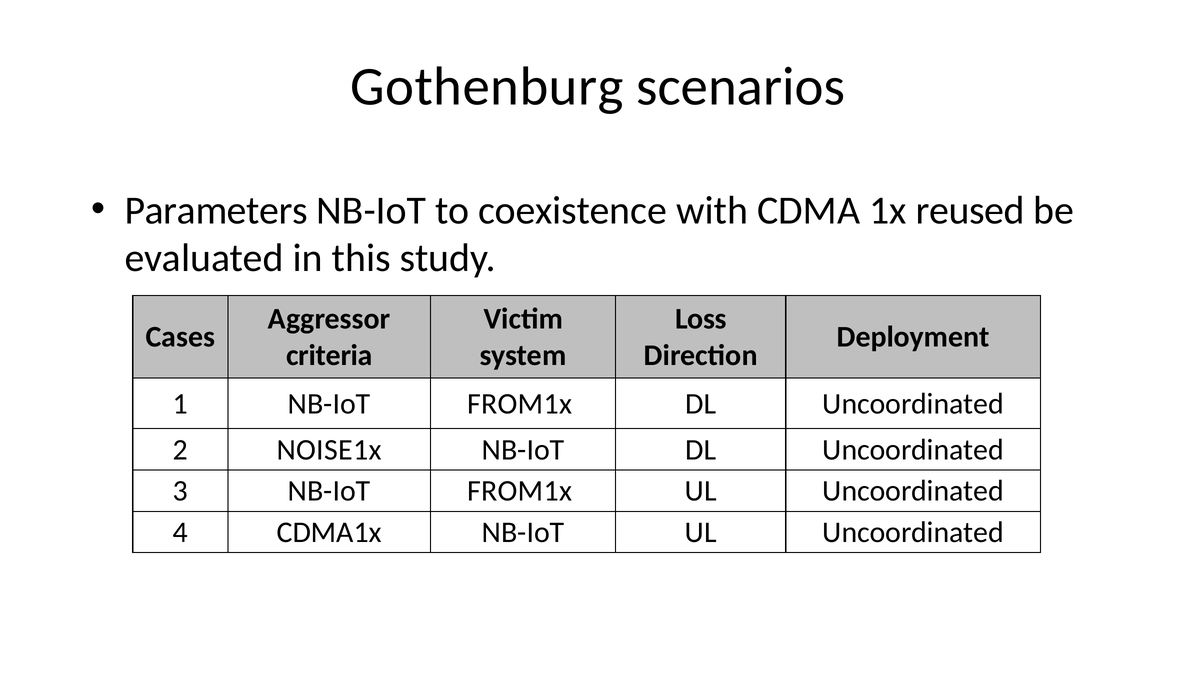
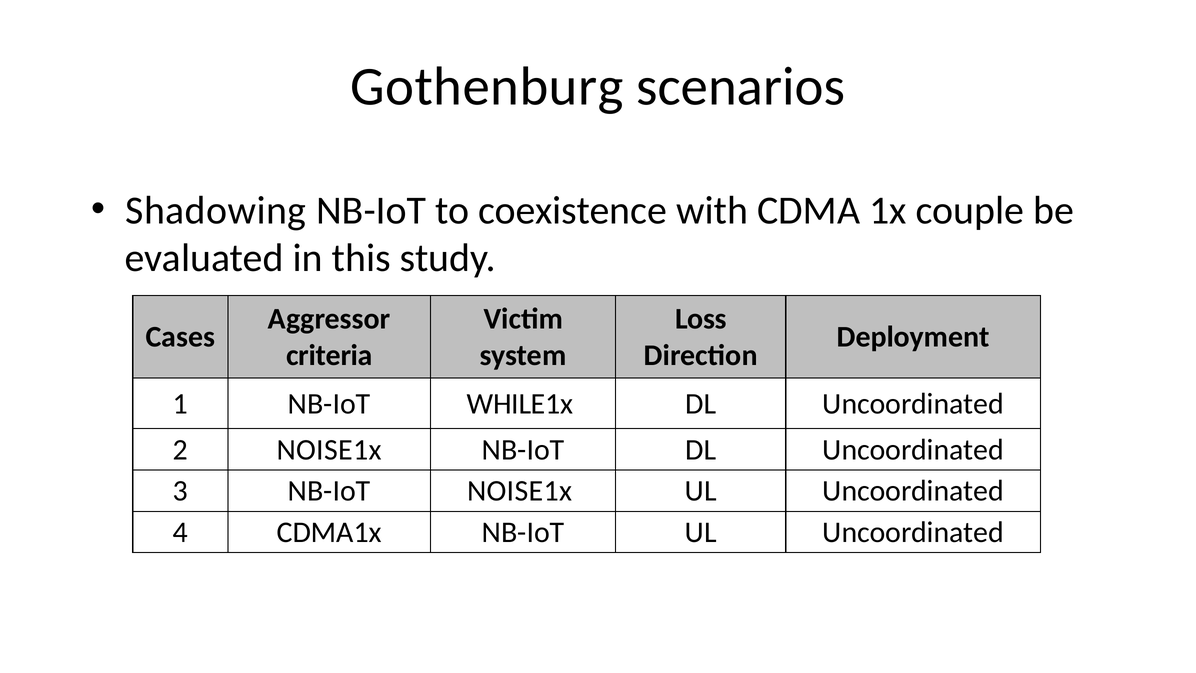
Parameters: Parameters -> Shadowing
reused: reused -> couple
1 NB-IoT FROM1x: FROM1x -> WHILE1x
3 NB-IoT FROM1x: FROM1x -> NOISE1x
